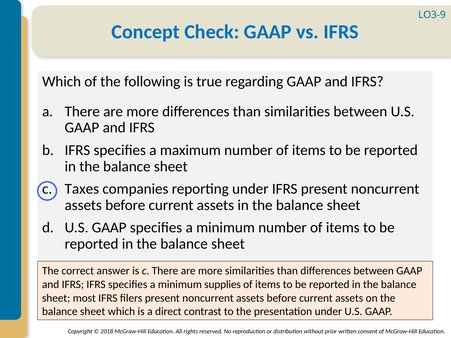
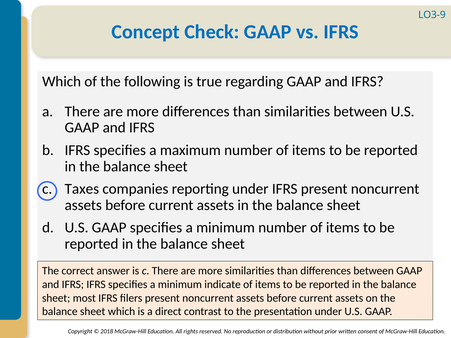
supplies: supplies -> indicate
